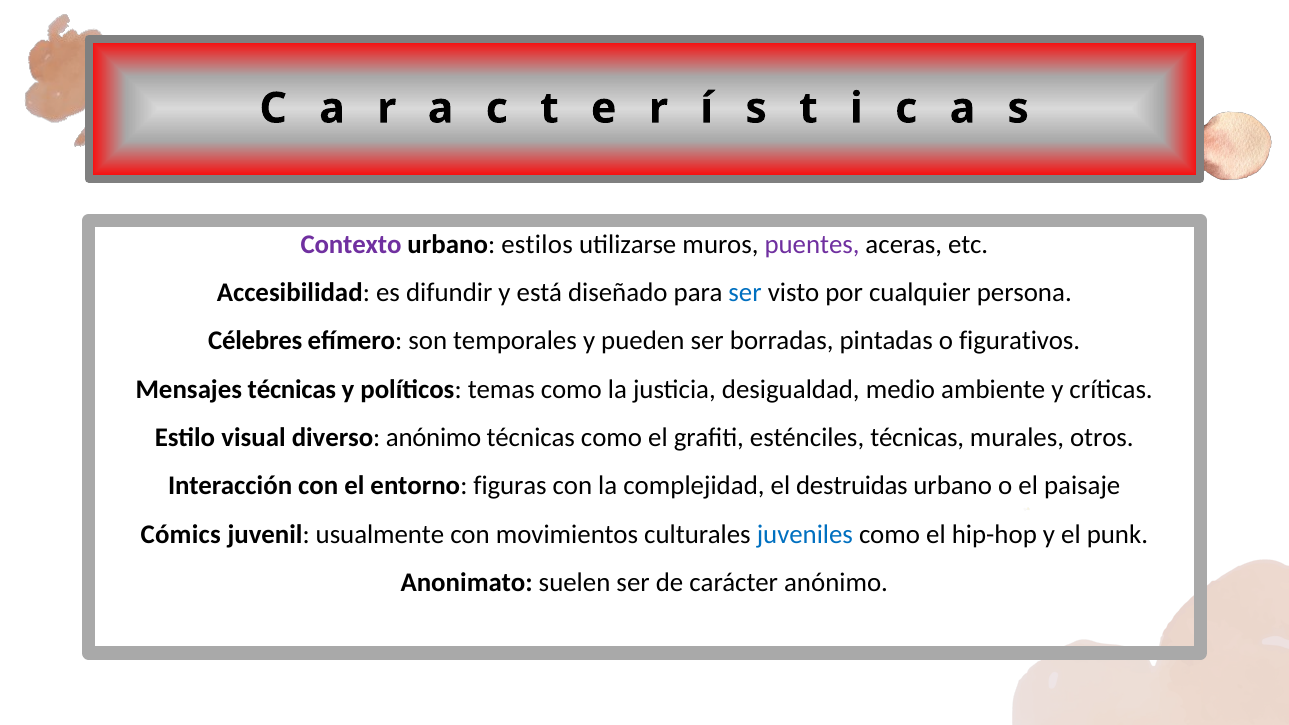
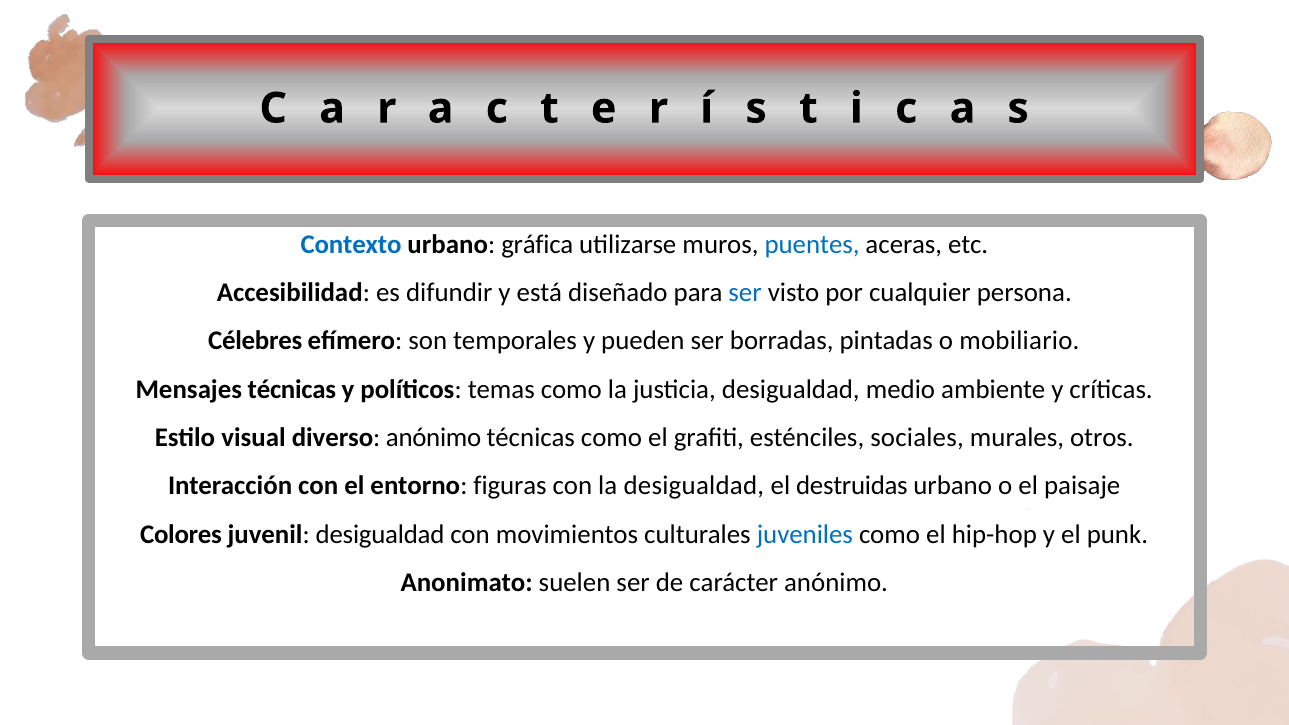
Contexto colour: purple -> blue
estilos: estilos -> gráfica
puentes colour: purple -> blue
figurativos: figurativos -> mobiliario
esténciles técnicas: técnicas -> sociales
la complejidad: complejidad -> desigualdad
Cómics: Cómics -> Colores
juvenil usualmente: usualmente -> desigualdad
